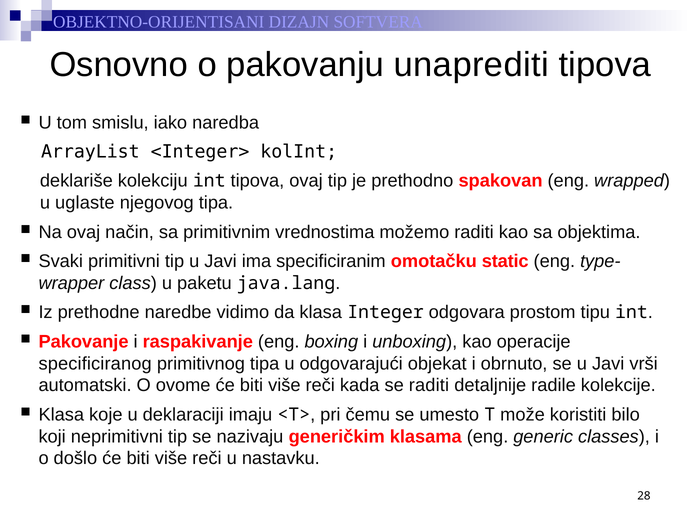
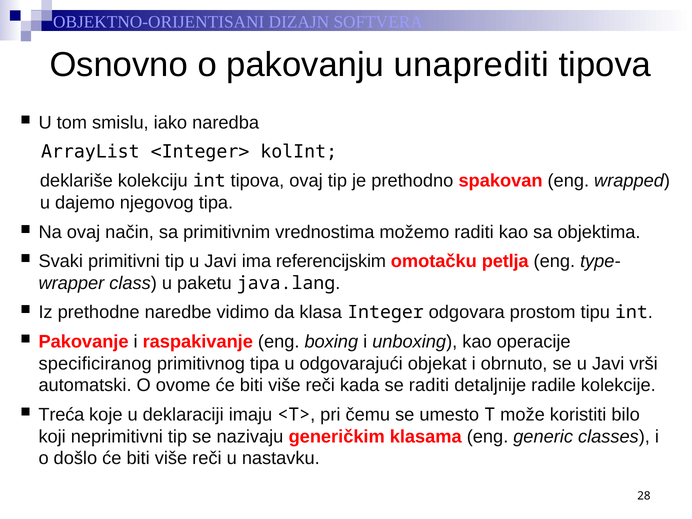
uglaste: uglaste -> dajemo
specificiranim: specificiranim -> referencijskim
static: static -> petlja
Klasa at (61, 415): Klasa -> Treća
